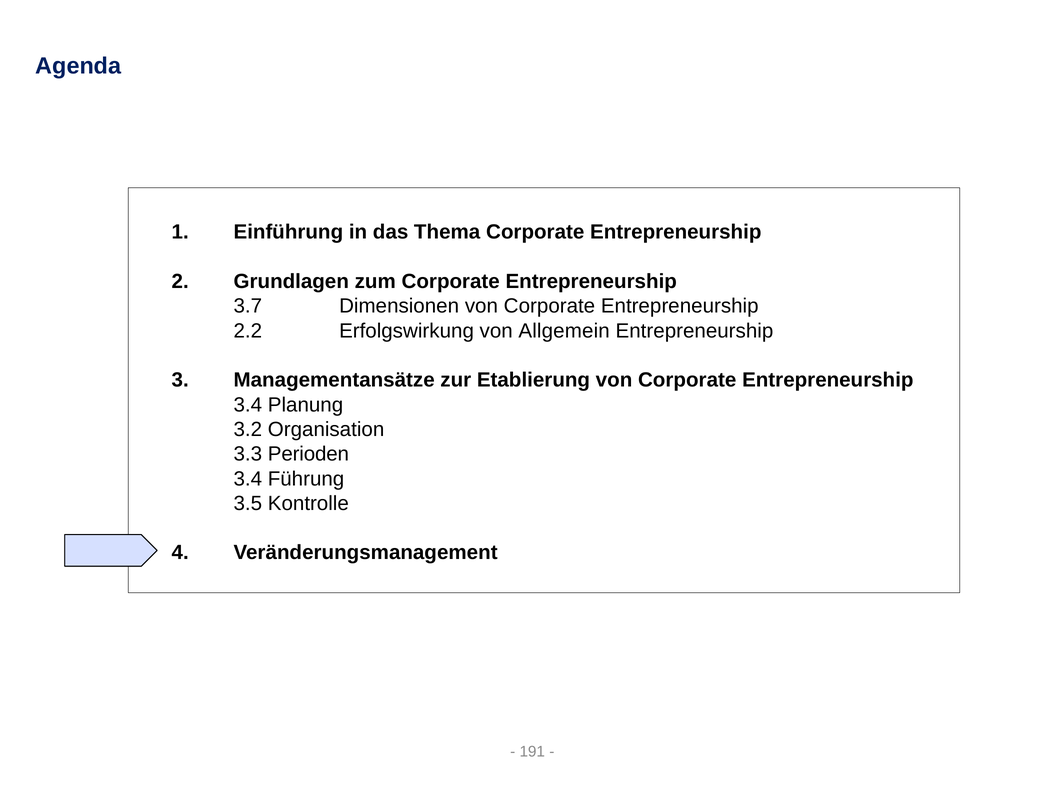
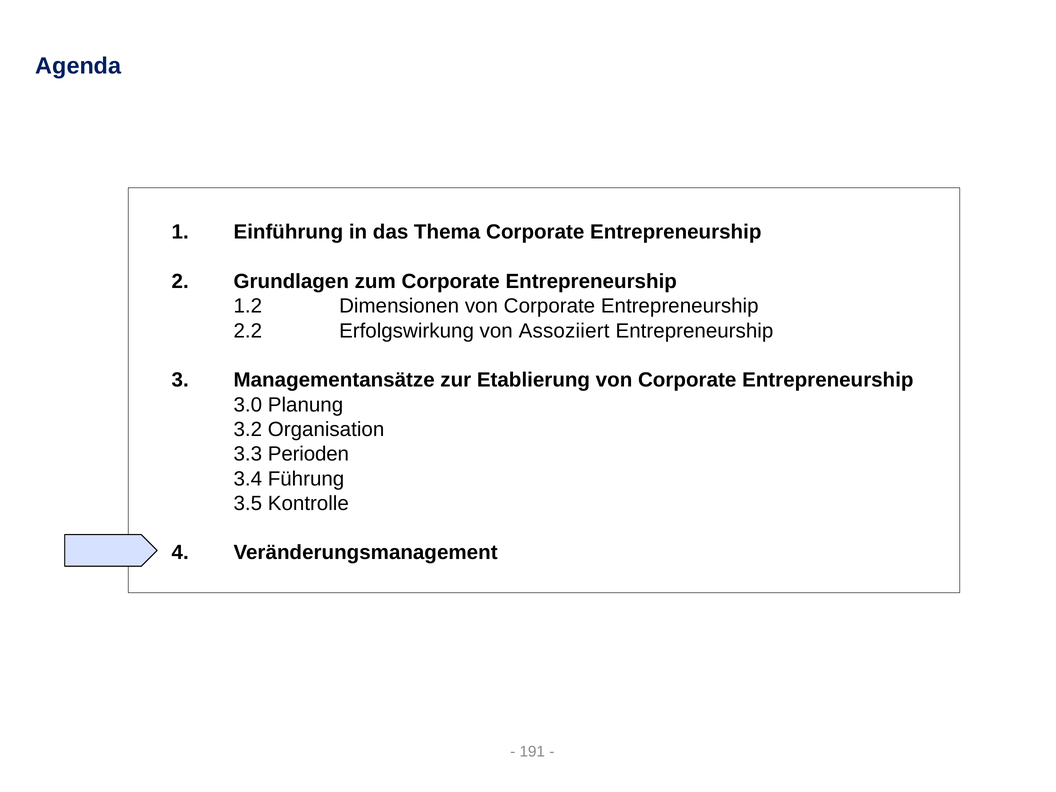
3.7: 3.7 -> 1.2
Allgemein: Allgemein -> Assoziiert
3.4 at (248, 405): 3.4 -> 3.0
